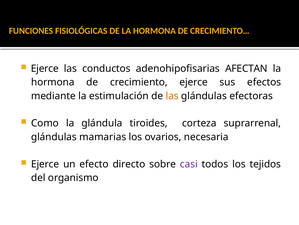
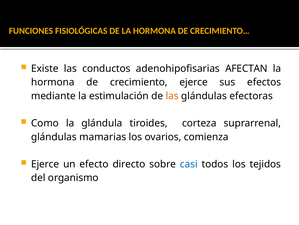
Ejerce at (45, 68): Ejerce -> Existe
necesaria: necesaria -> comienza
casi colour: purple -> blue
